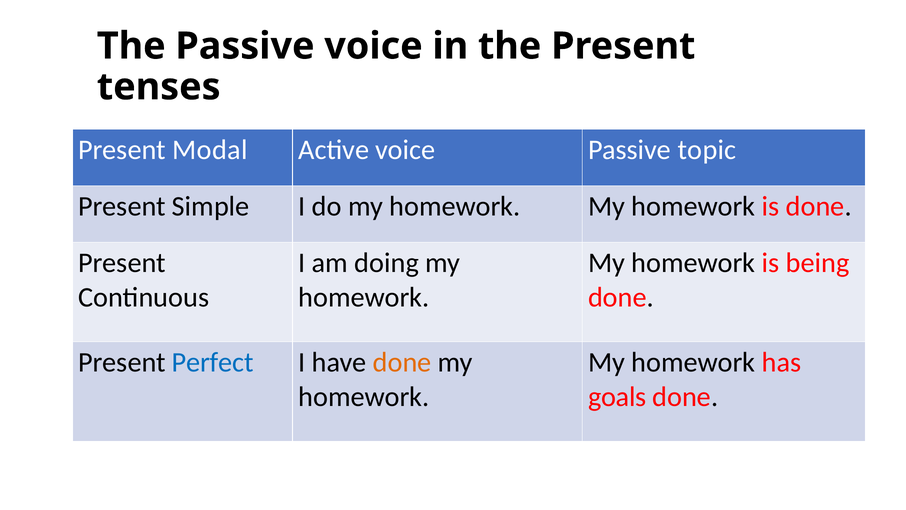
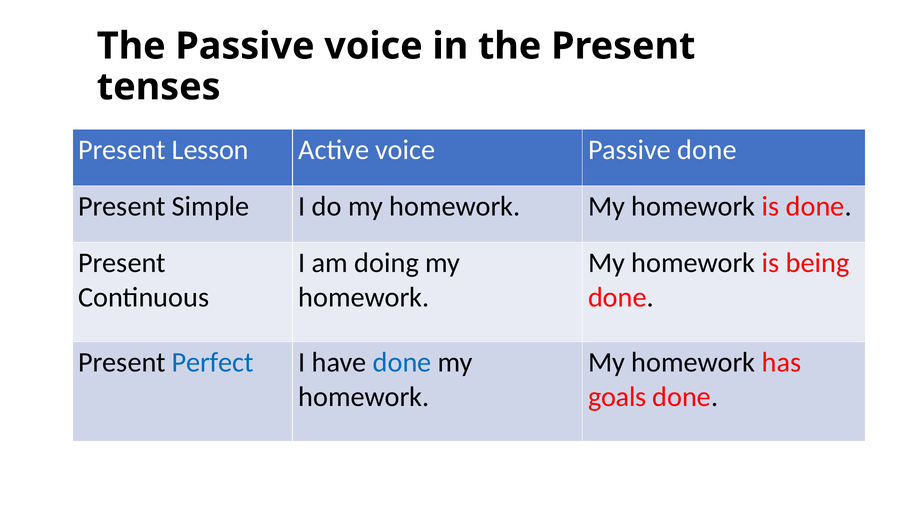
Modal: Modal -> Lesson
Passive topic: topic -> done
done at (402, 362) colour: orange -> blue
